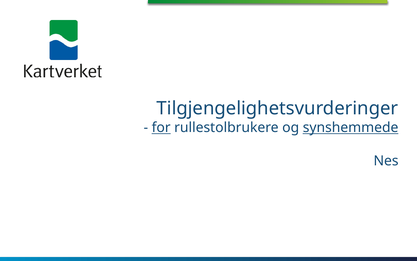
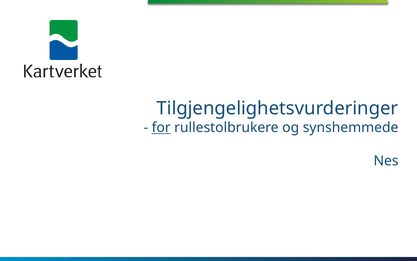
synshemmede underline: present -> none
